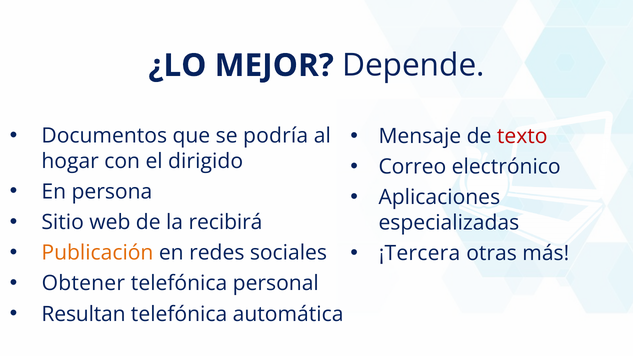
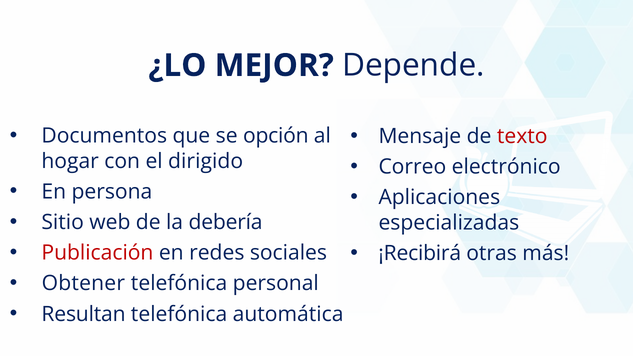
podría: podría -> opción
recibirá: recibirá -> debería
Publicación colour: orange -> red
¡Tercera: ¡Tercera -> ¡Recibirá
